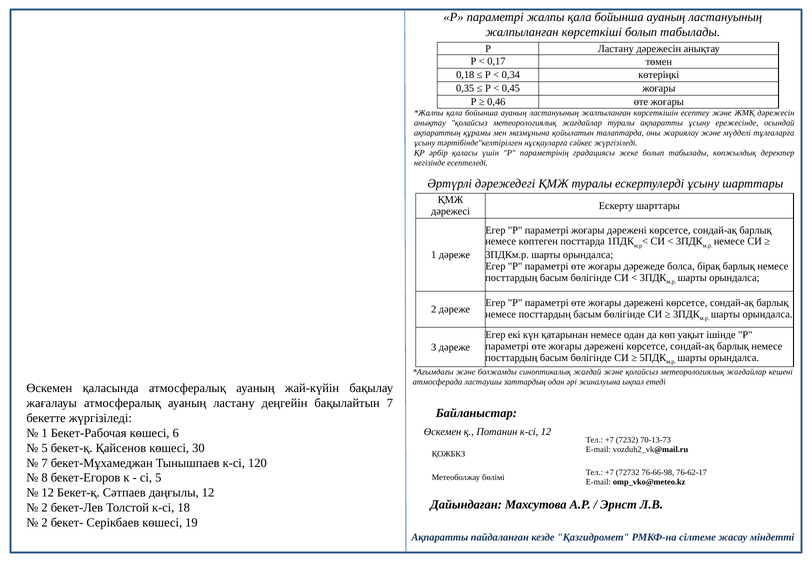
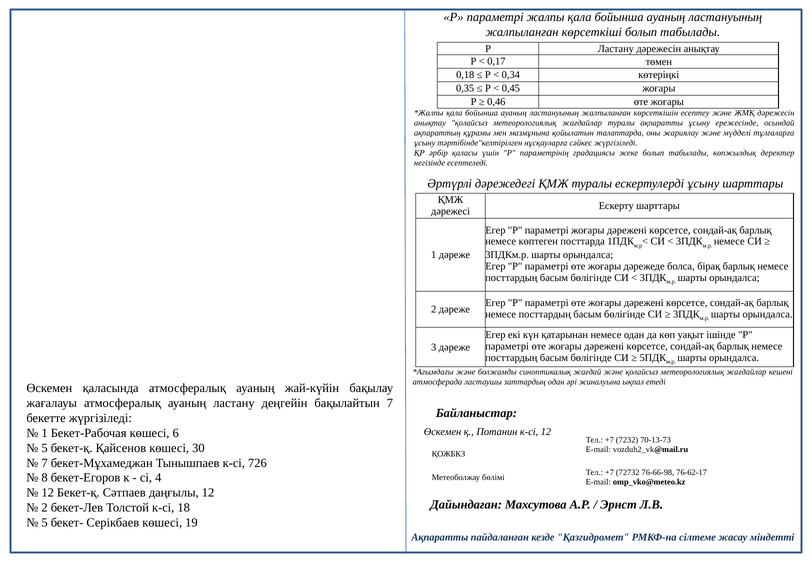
120: 120 -> 726
сі 5: 5 -> 4
2 at (45, 523): 2 -> 5
